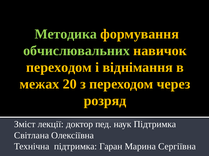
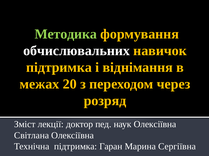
обчислювальних colour: light green -> white
переходом at (59, 68): переходом -> підтримка
наук Підтримка: Підтримка -> Олексіївна
